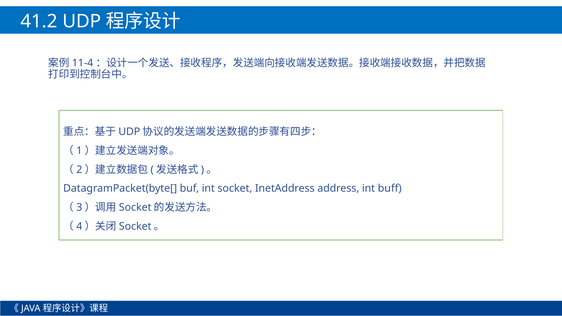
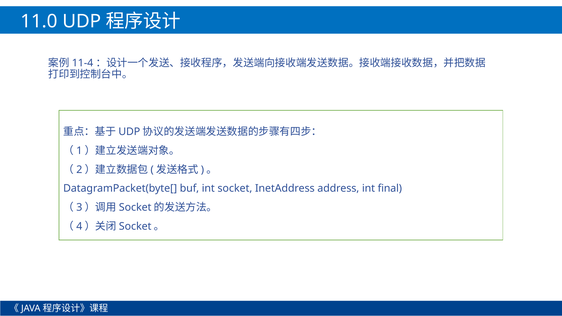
41.2: 41.2 -> 11.0
buff: buff -> final
